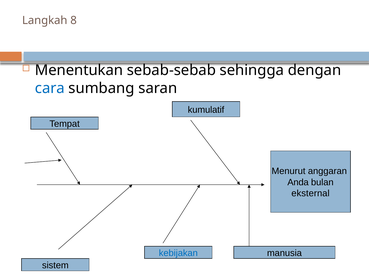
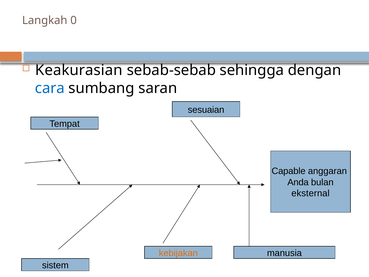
8: 8 -> 0
Menentukan: Menentukan -> Keakurasian
kumulatif: kumulatif -> sesuaian
Menurut: Menurut -> Capable
kebijakan colour: blue -> orange
